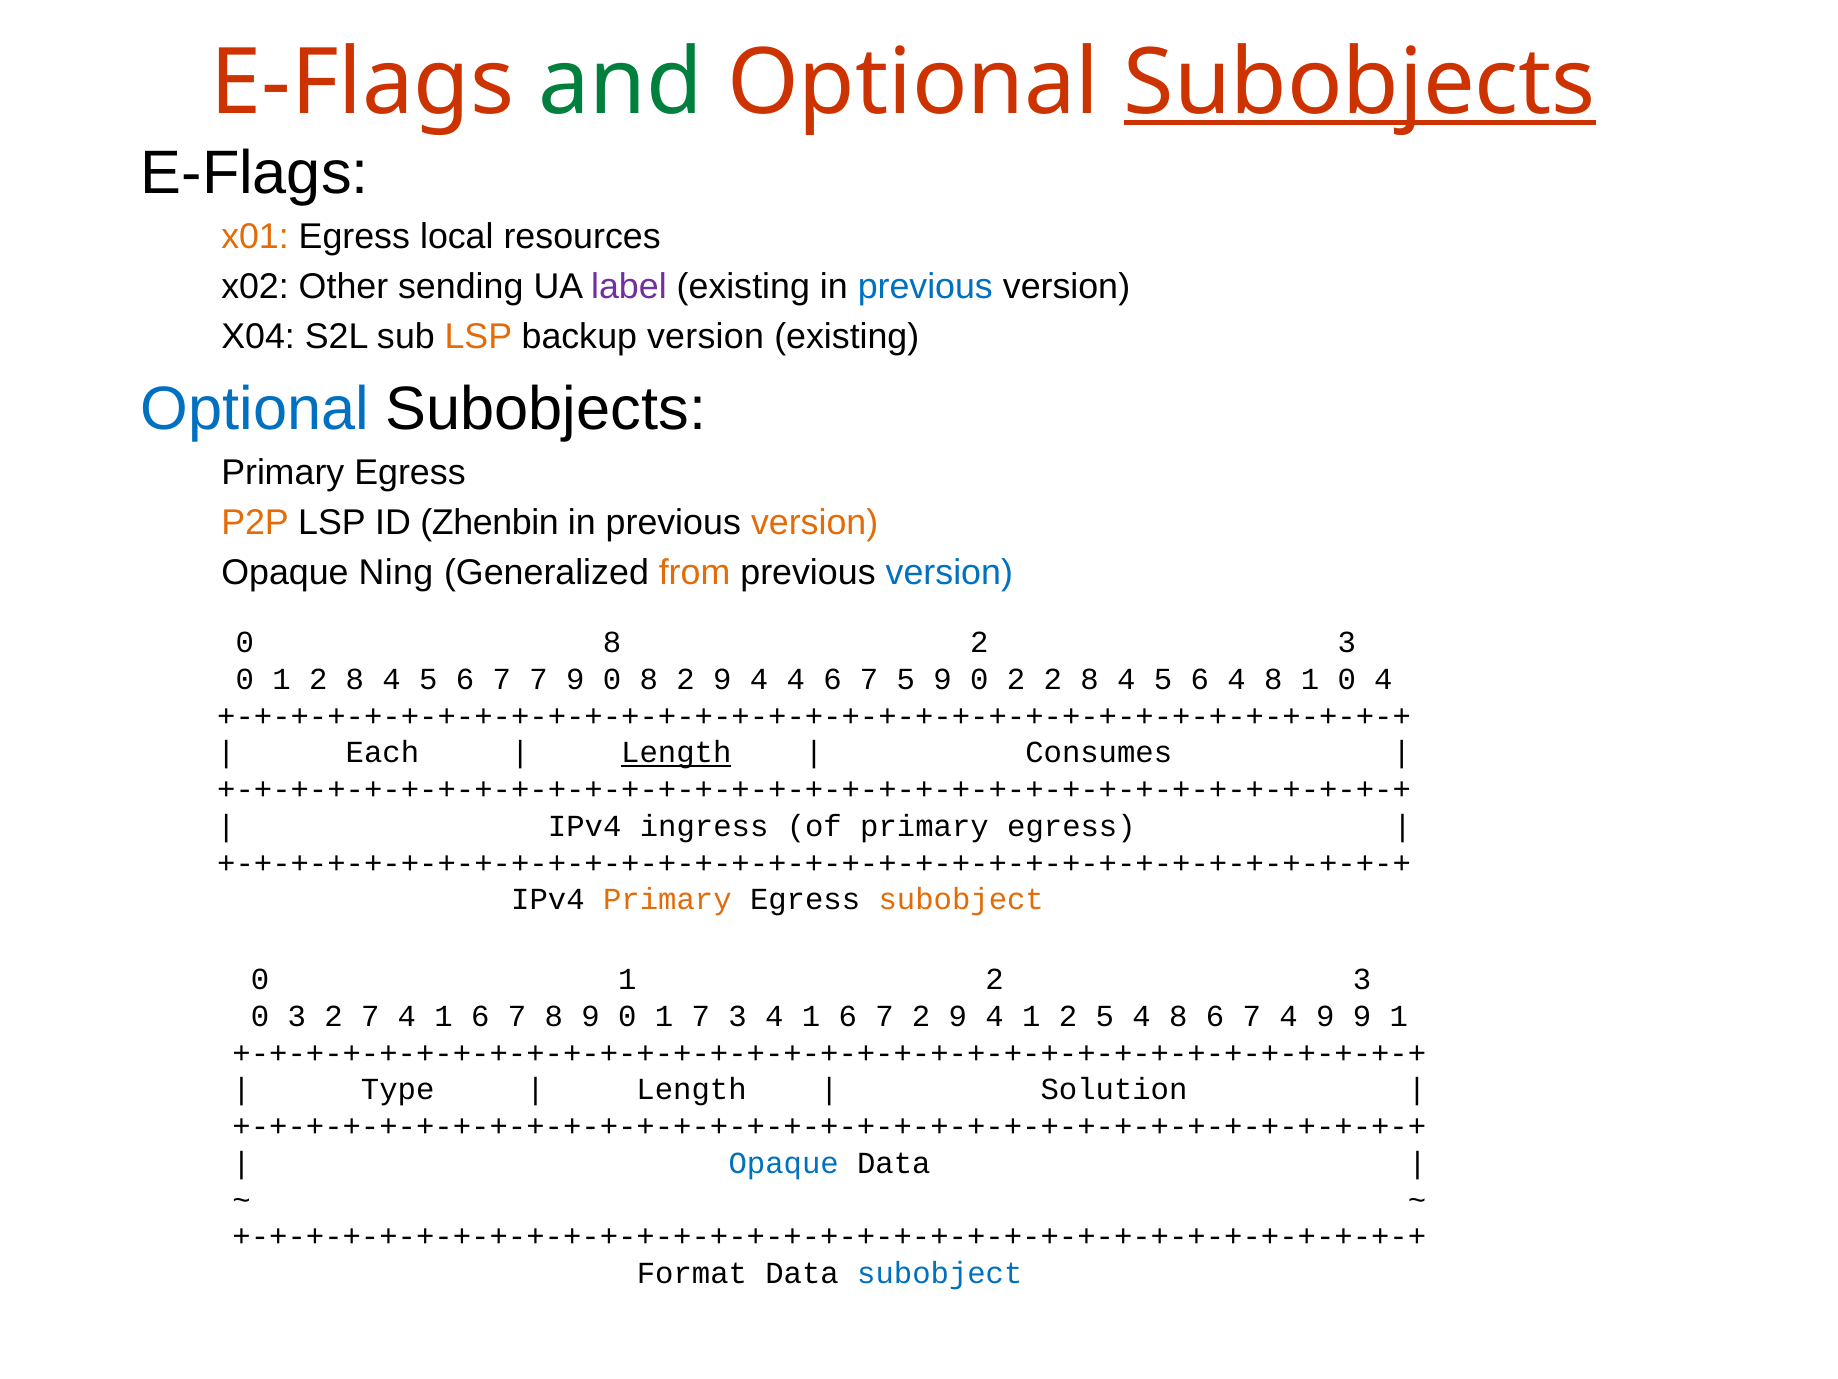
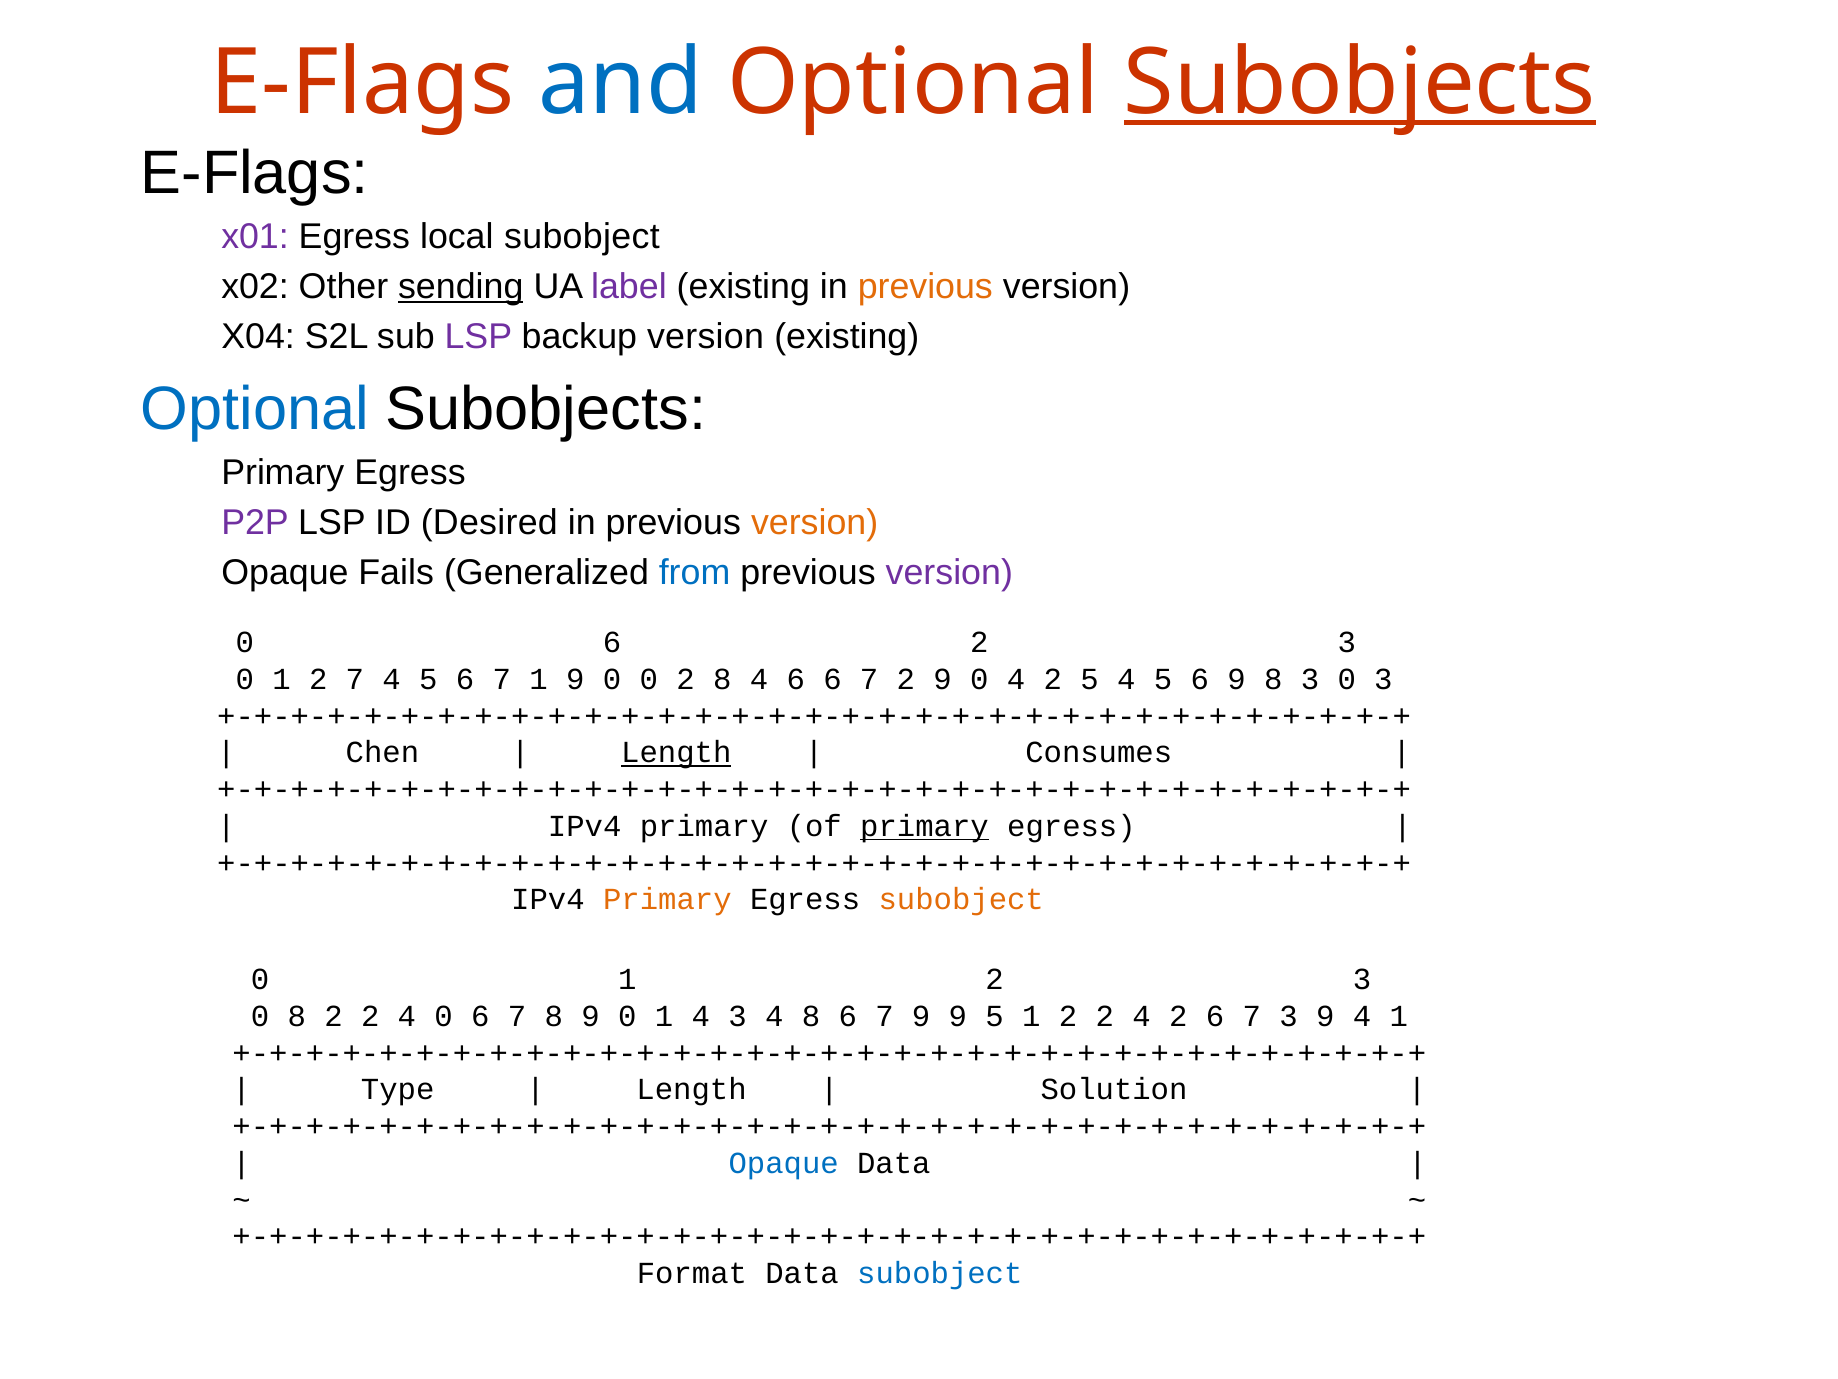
and colour: green -> blue
x01 colour: orange -> purple
local resources: resources -> subobject
sending underline: none -> present
previous at (925, 286) colour: blue -> orange
LSP at (478, 336) colour: orange -> purple
P2P colour: orange -> purple
Zhenbin: Zhenbin -> Desired
Ning: Ning -> Fails
from colour: orange -> blue
version at (949, 572) colour: blue -> purple
8 at (612, 642): 8 -> 6
1 2 8: 8 -> 7
7 7: 7 -> 1
9 0 8: 8 -> 0
9 at (722, 679): 9 -> 8
4 4: 4 -> 6
7 5: 5 -> 2
0 2: 2 -> 4
8 at (1090, 679): 8 -> 5
6 4: 4 -> 9
8 1: 1 -> 3
0 4: 4 -> 3
Each: Each -> Chen
ingress at (704, 826): ingress -> primary
primary at (925, 826) underline: none -> present
0 3: 3 -> 8
7 at (370, 1016): 7 -> 2
1 at (444, 1016): 1 -> 0
1 7: 7 -> 4
3 4 1: 1 -> 8
7 2: 2 -> 9
4 at (995, 1016): 4 -> 5
1 2 5: 5 -> 2
8 at (1178, 1016): 8 -> 2
6 7 4: 4 -> 3
9 9: 9 -> 4
